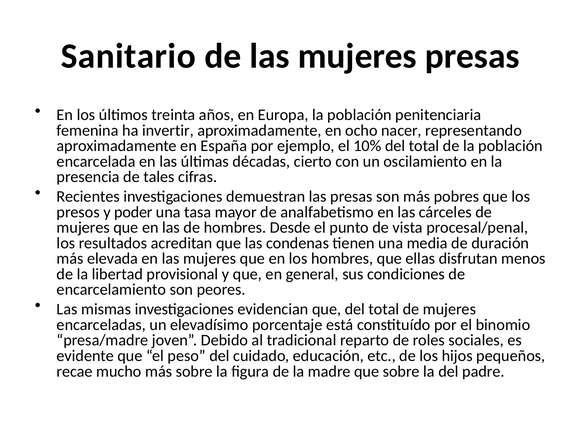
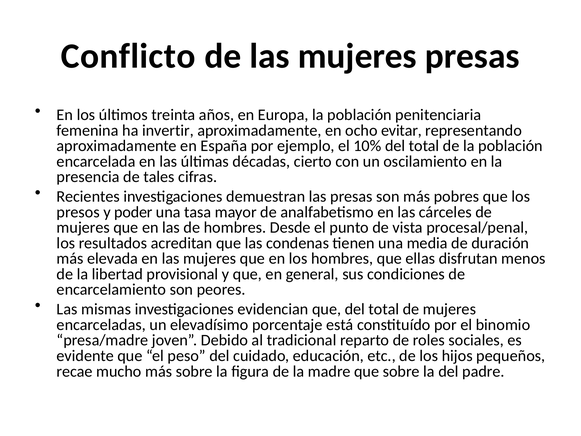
Sanitario: Sanitario -> Conflicto
nacer: nacer -> evitar
